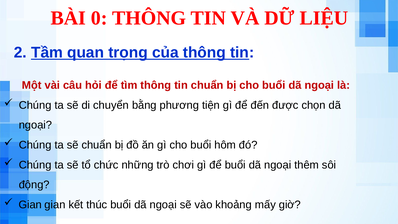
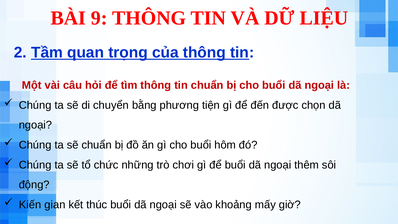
0: 0 -> 9
Gian at (30, 205): Gian -> Kiến
